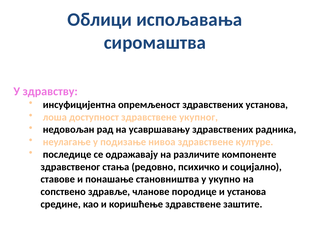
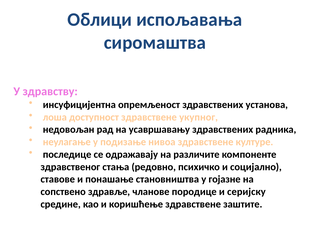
укупно: укупно -> гојазне
и установа: установа -> серијску
